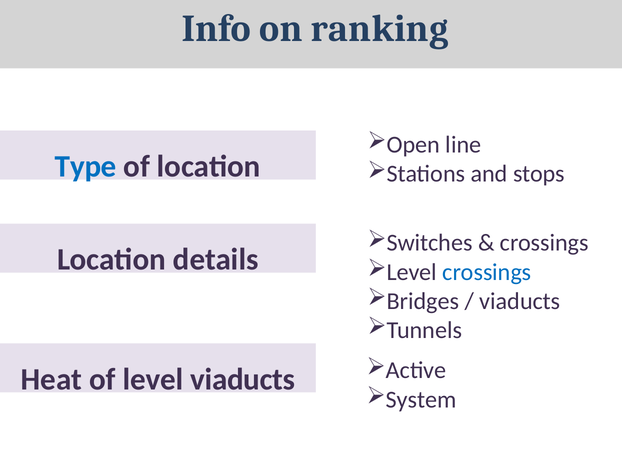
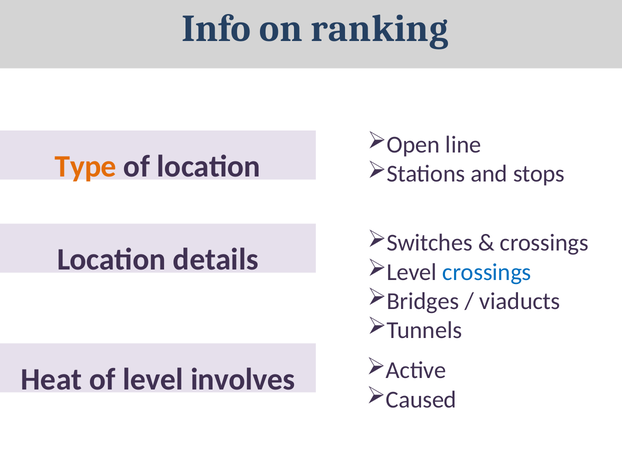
Type colour: blue -> orange
level viaducts: viaducts -> involves
System: System -> Caused
